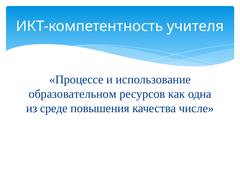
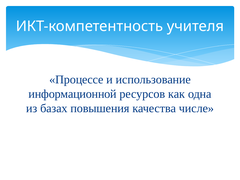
образовательном: образовательном -> информационной
среде: среде -> базах
